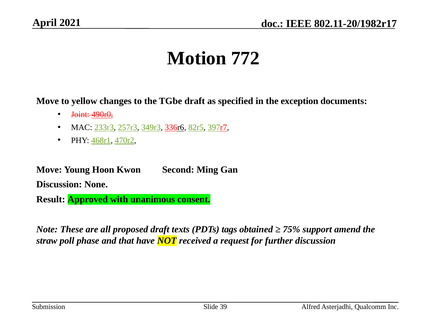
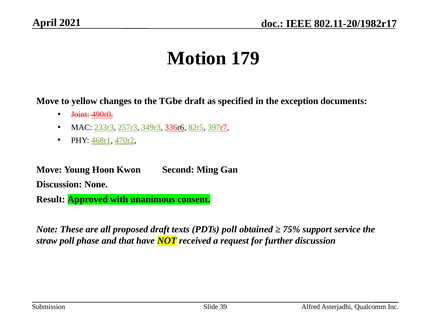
772: 772 -> 179
PDTs tags: tags -> poll
amend: amend -> service
